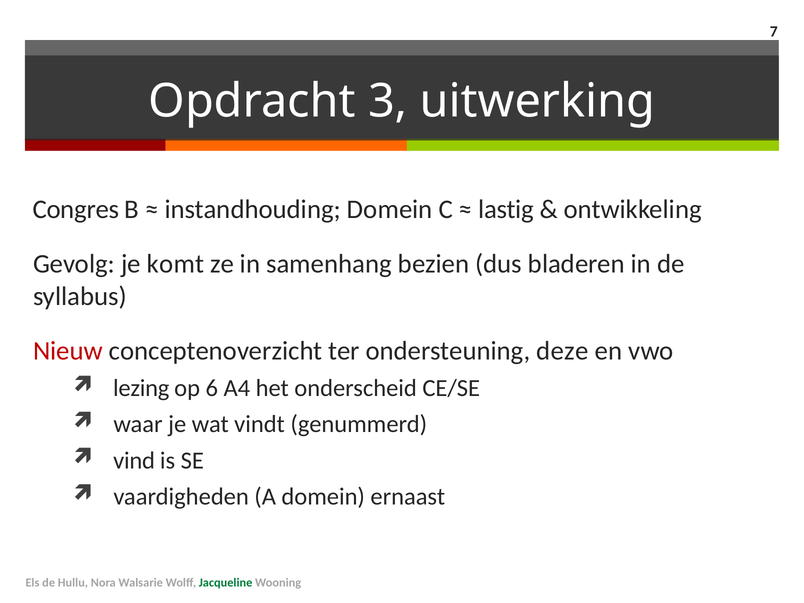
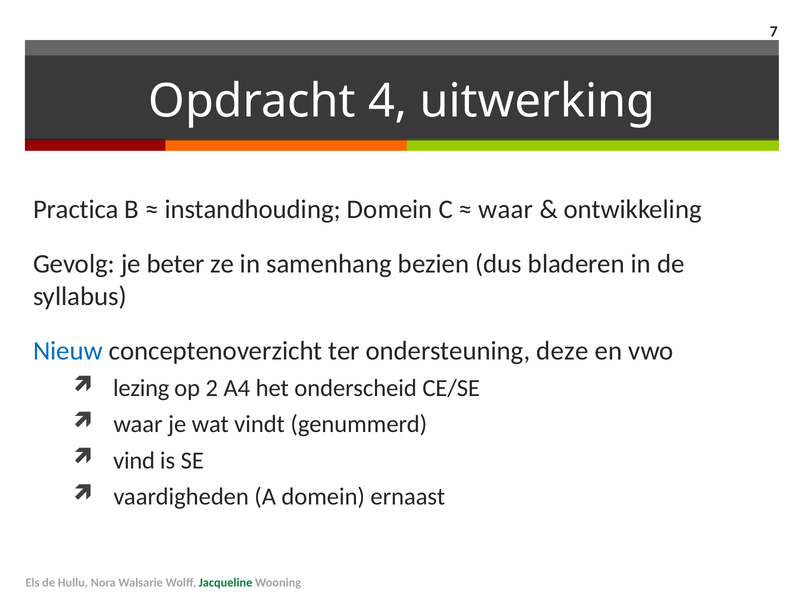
3: 3 -> 4
Congres: Congres -> Practica
lastig at (506, 210): lastig -> waar
komt: komt -> beter
Nieuw colour: red -> blue
6: 6 -> 2
